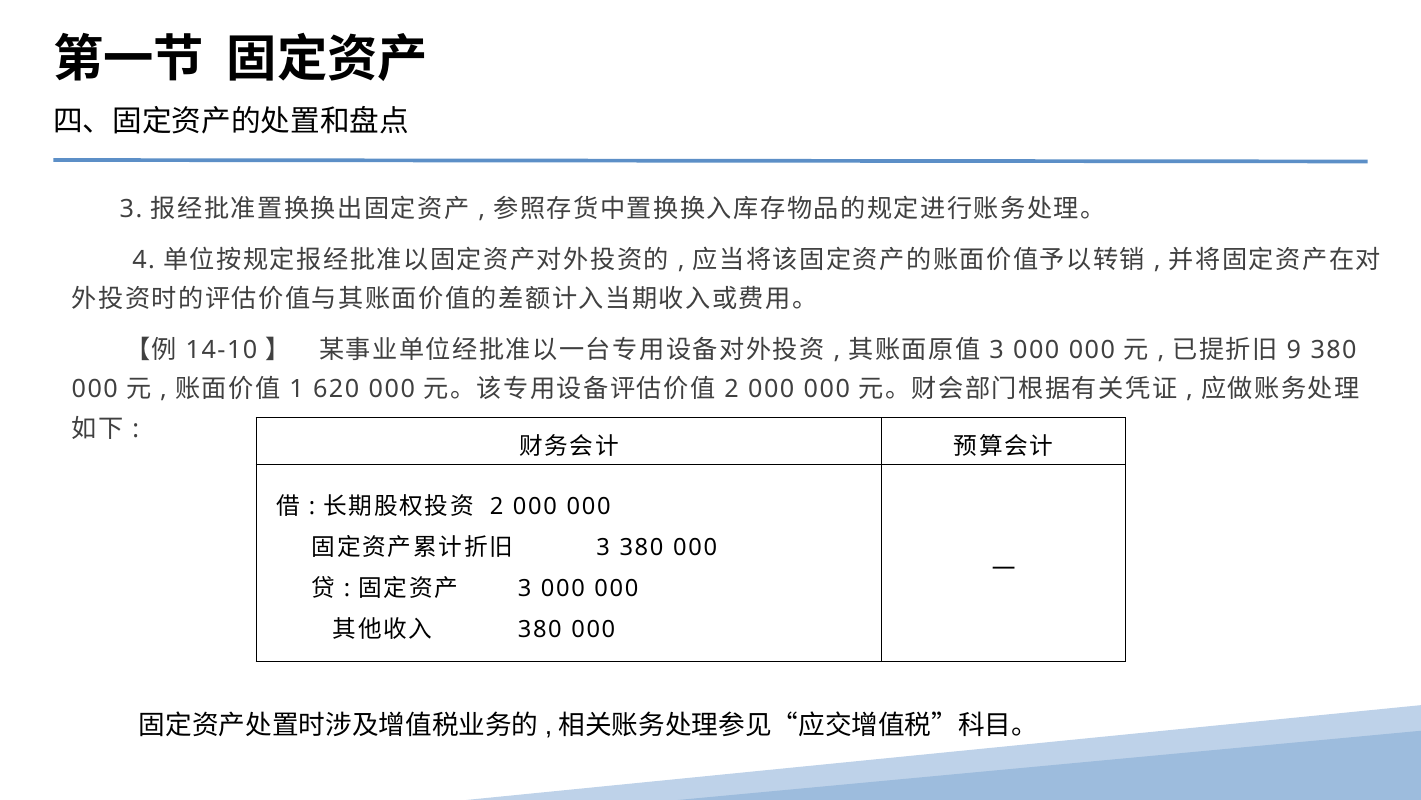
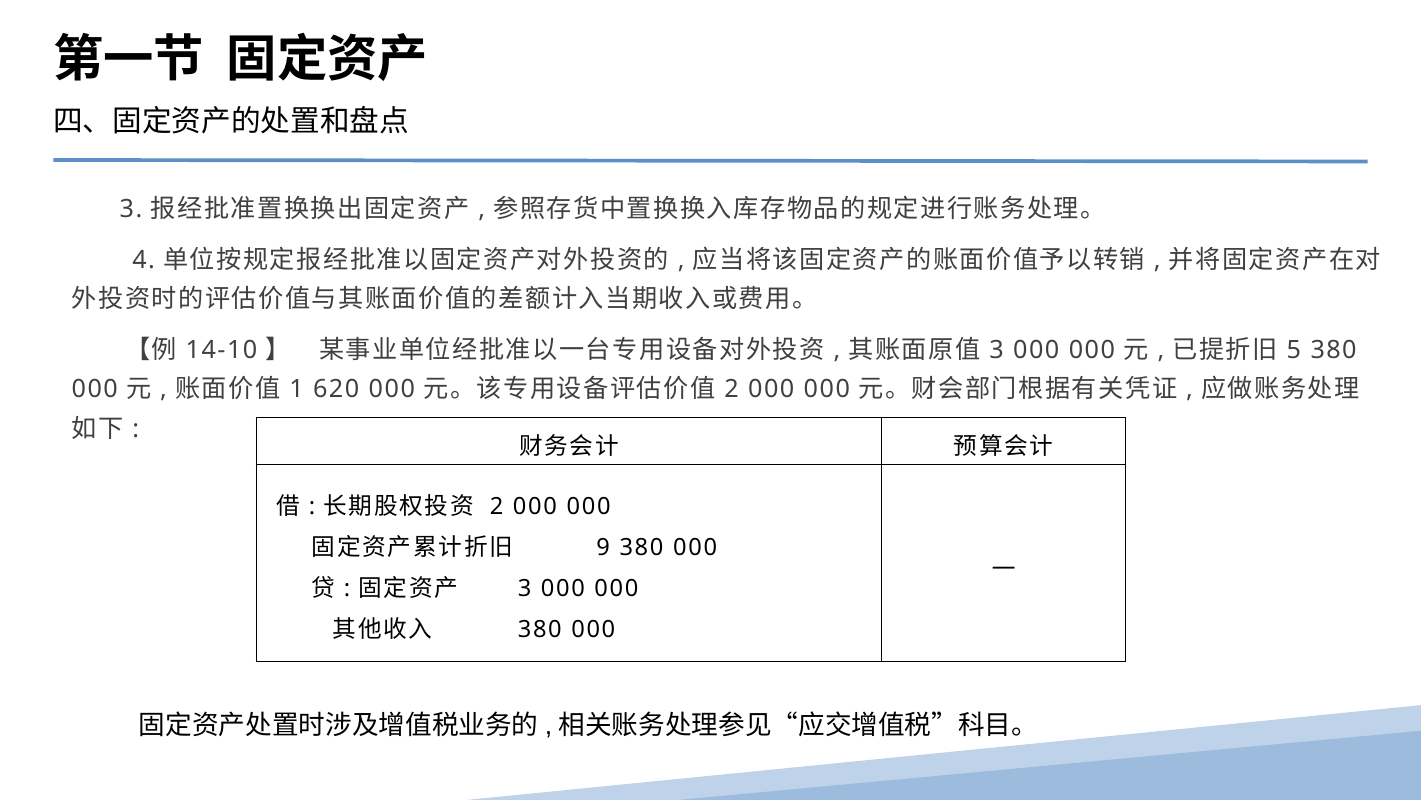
9: 9 -> 5
3 at (603, 547): 3 -> 9
